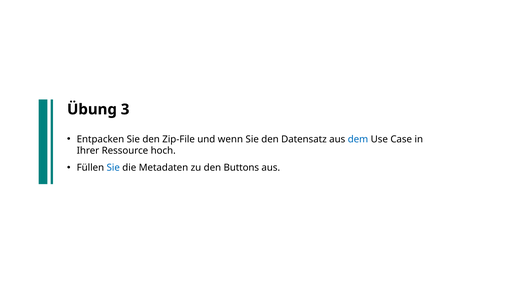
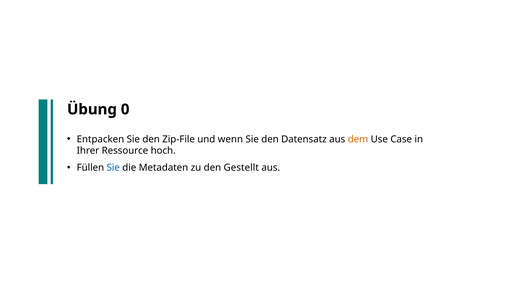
3: 3 -> 0
dem colour: blue -> orange
Buttons: Buttons -> Gestellt
